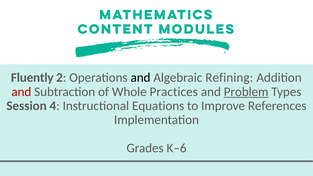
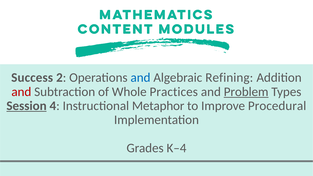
Fluently: Fluently -> Success
and at (140, 78) colour: black -> blue
Session underline: none -> present
Equations: Equations -> Metaphor
References: References -> Procedural
K–6: K–6 -> K–4
